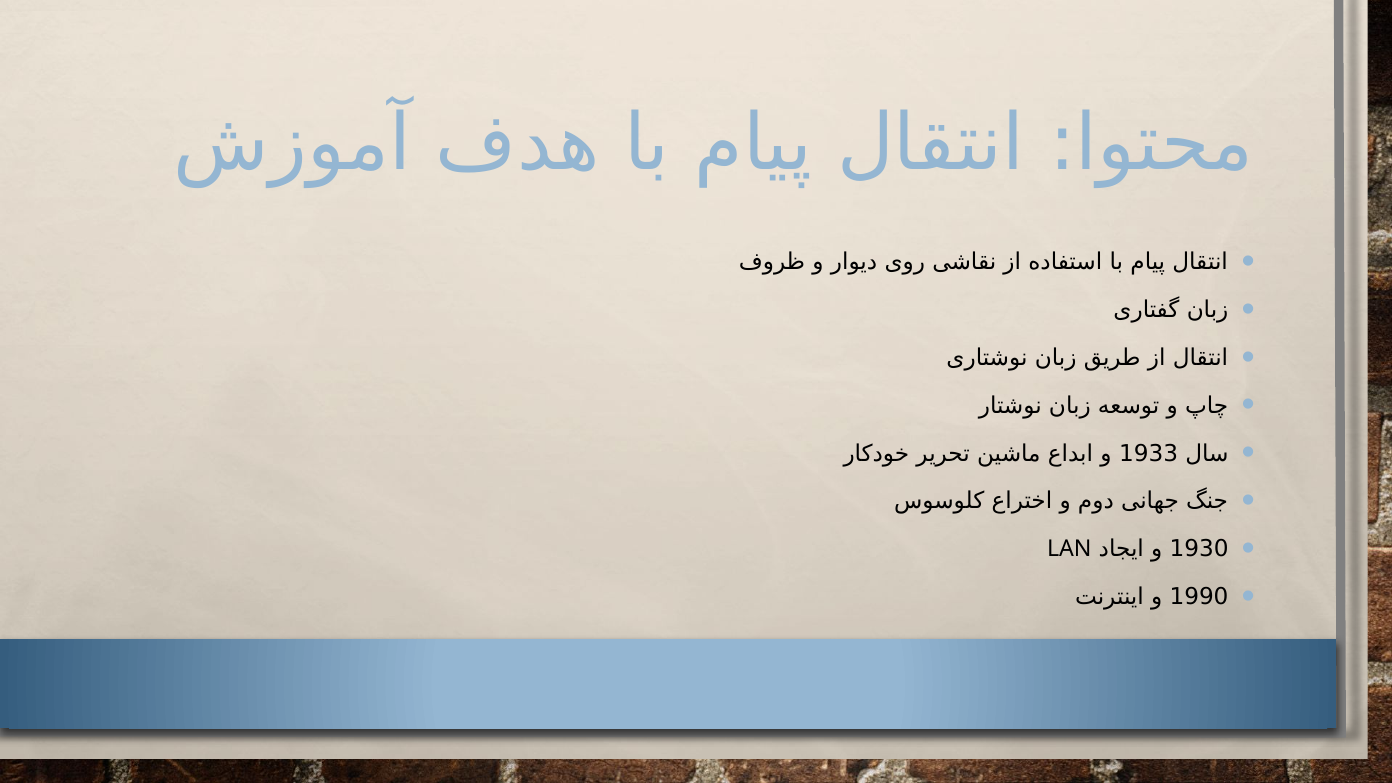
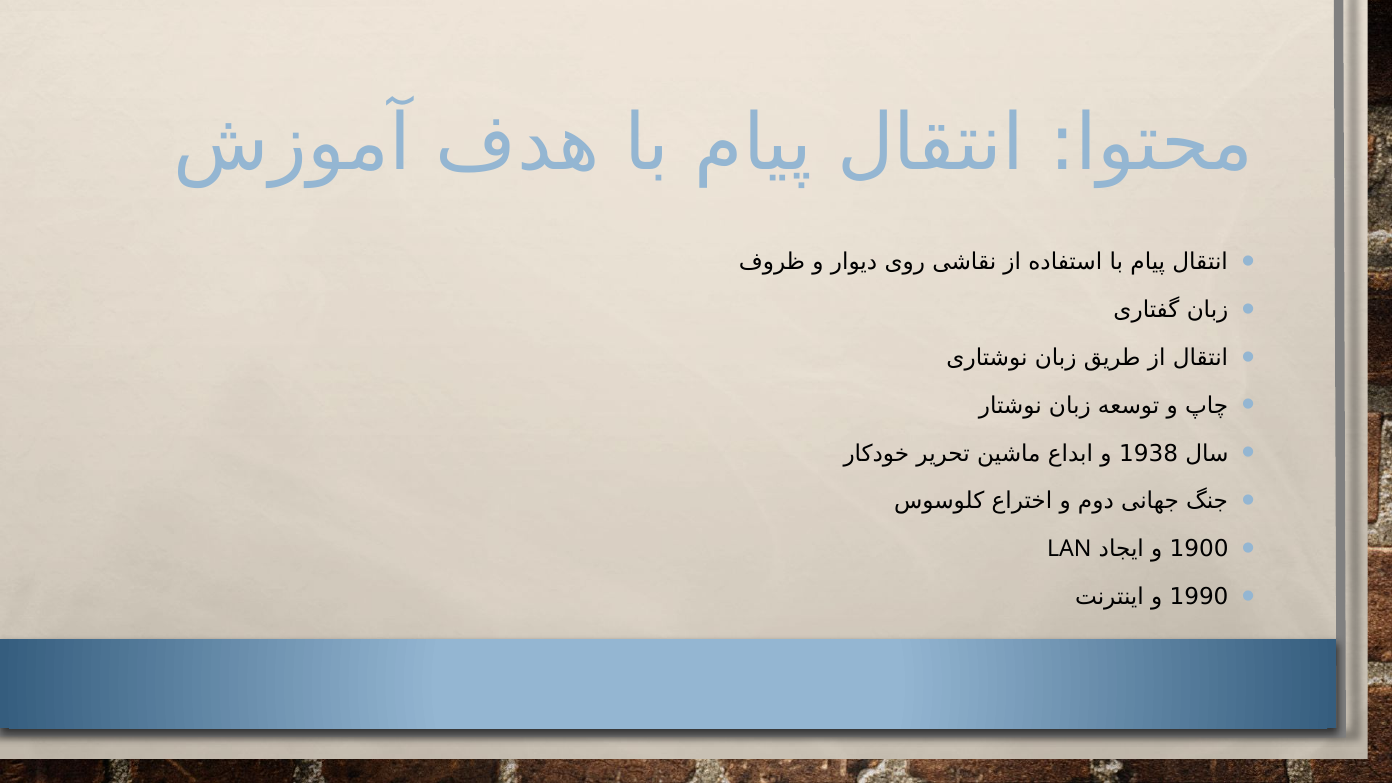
1933: 1933 -> 1938
1930: 1930 -> 1900
